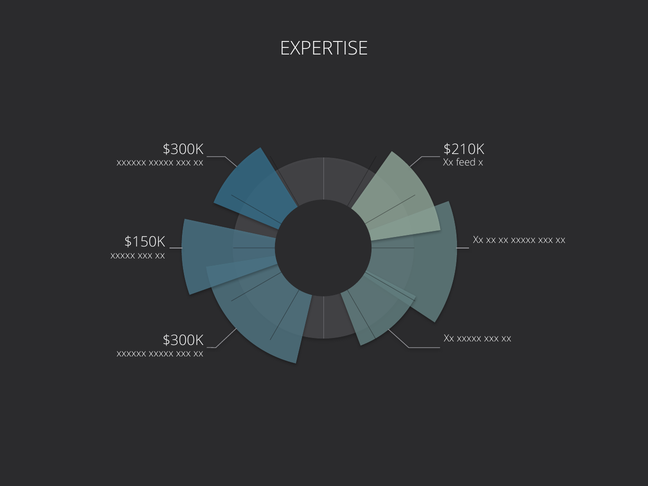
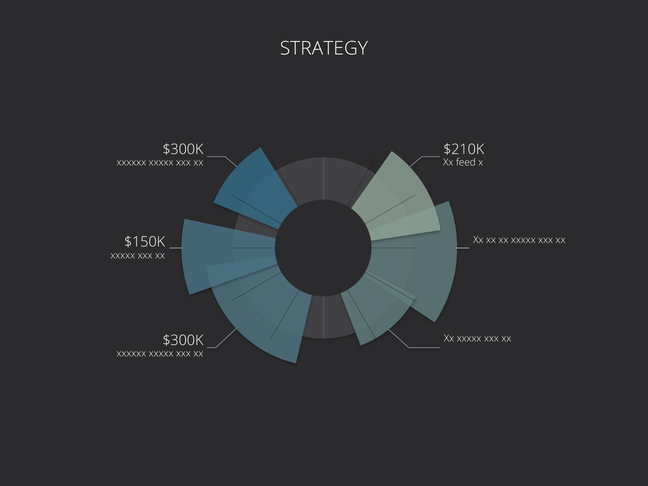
EXPERTISE: EXPERTISE -> STRATEGY
